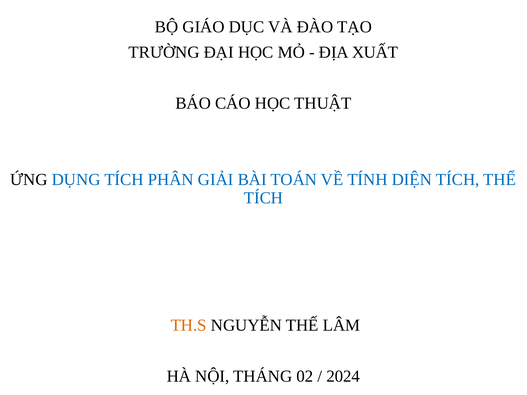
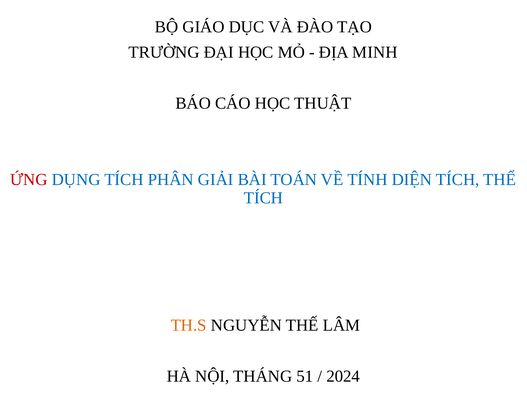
XUẤT: XUẤT -> MINH
ỨNG colour: black -> red
02: 02 -> 51
